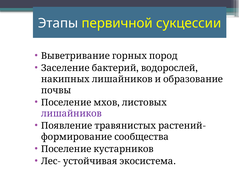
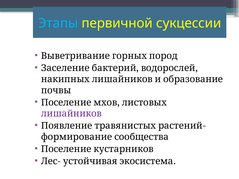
Этапы colour: white -> light blue
